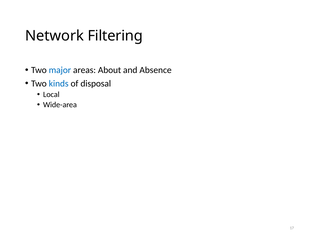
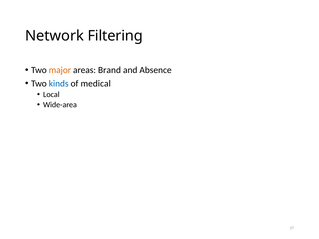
major colour: blue -> orange
About: About -> Brand
disposal: disposal -> medical
